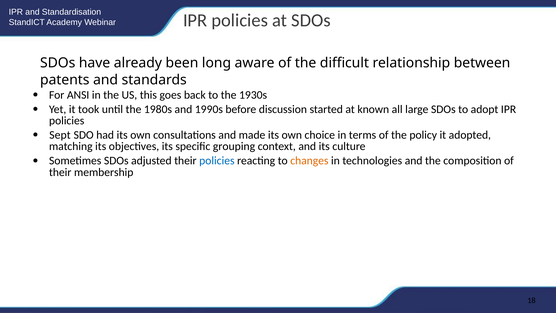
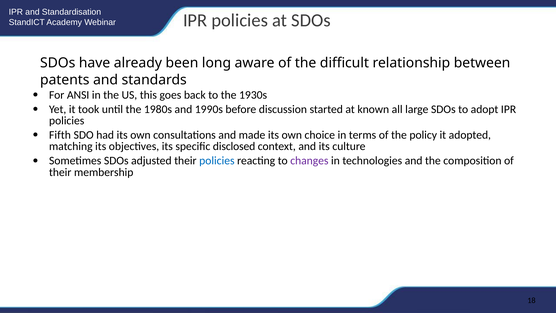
Sept: Sept -> Fifth
grouping: grouping -> disclosed
changes colour: orange -> purple
